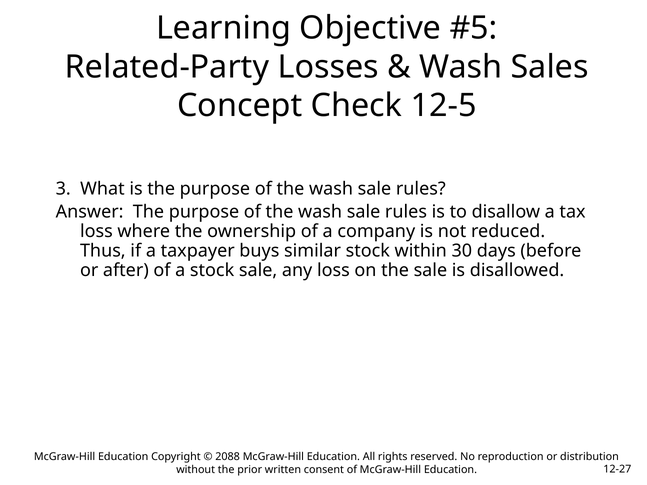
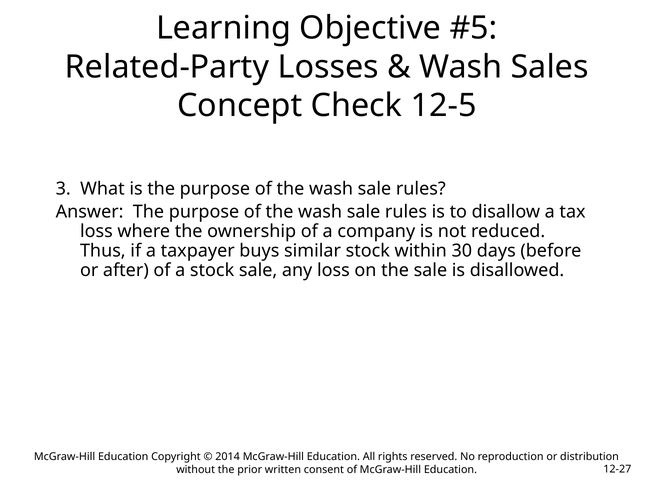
2088: 2088 -> 2014
